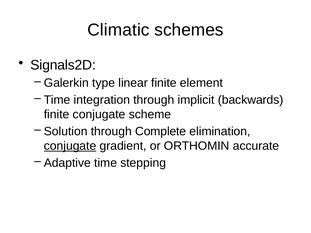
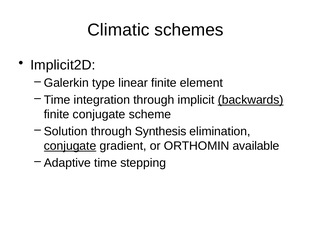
Signals2D: Signals2D -> Implicit2D
backwards underline: none -> present
Complete: Complete -> Synthesis
accurate: accurate -> available
